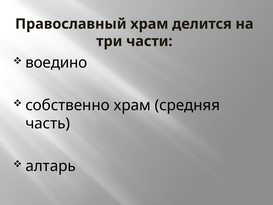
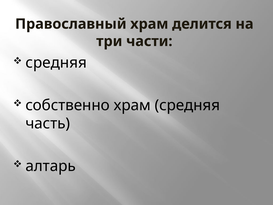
воедино at (56, 63): воедино -> средняя
